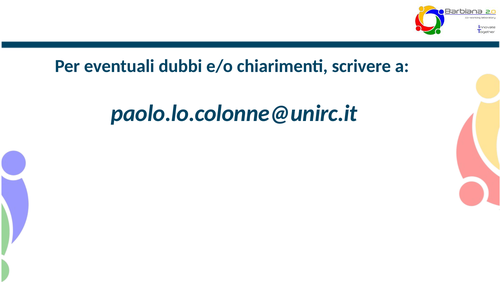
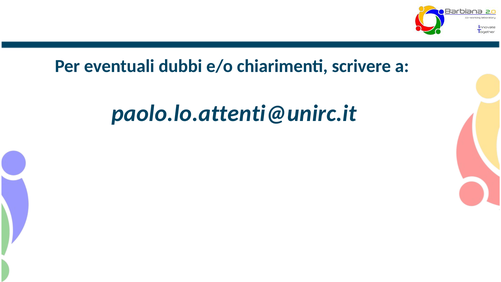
paolo.lo.colonne@unirc.it: paolo.lo.colonne@unirc.it -> paolo.lo.attenti@unirc.it
